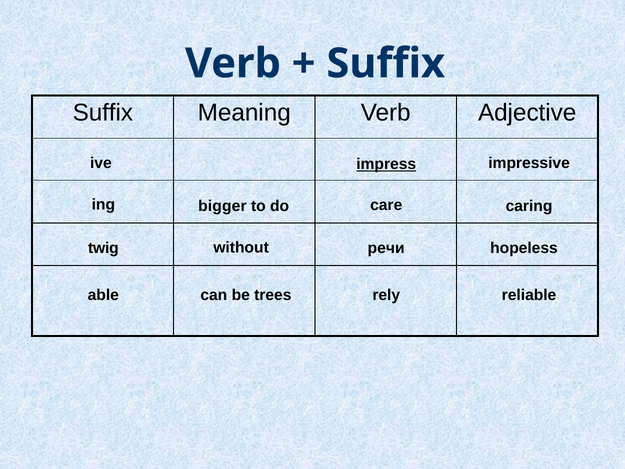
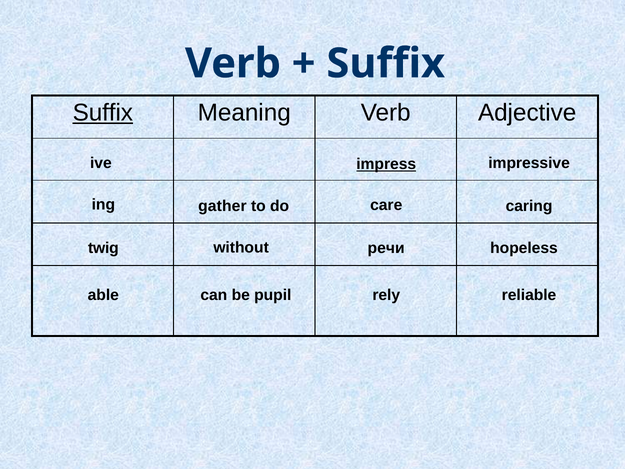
Suffix at (103, 113) underline: none -> present
bigger: bigger -> gather
trees: trees -> pupil
